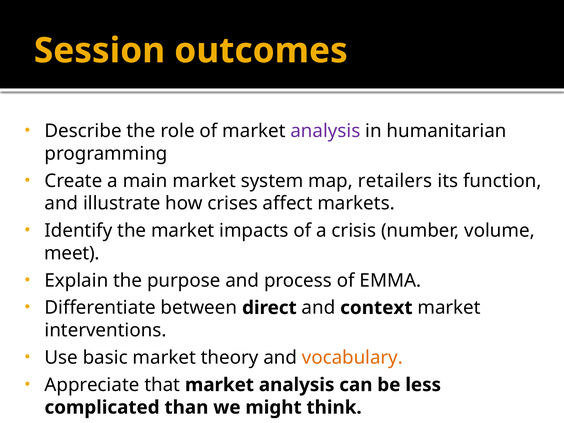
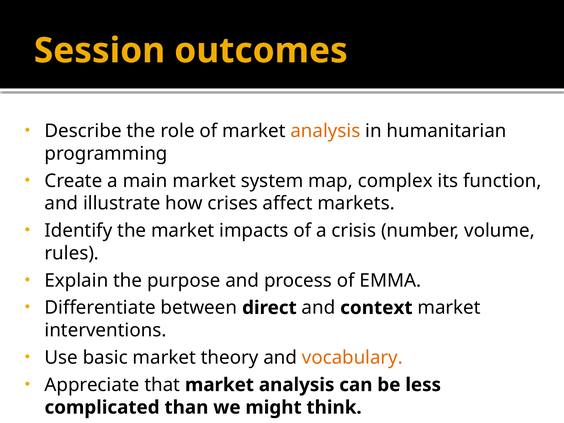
analysis at (325, 131) colour: purple -> orange
retailers: retailers -> complex
meet: meet -> rules
